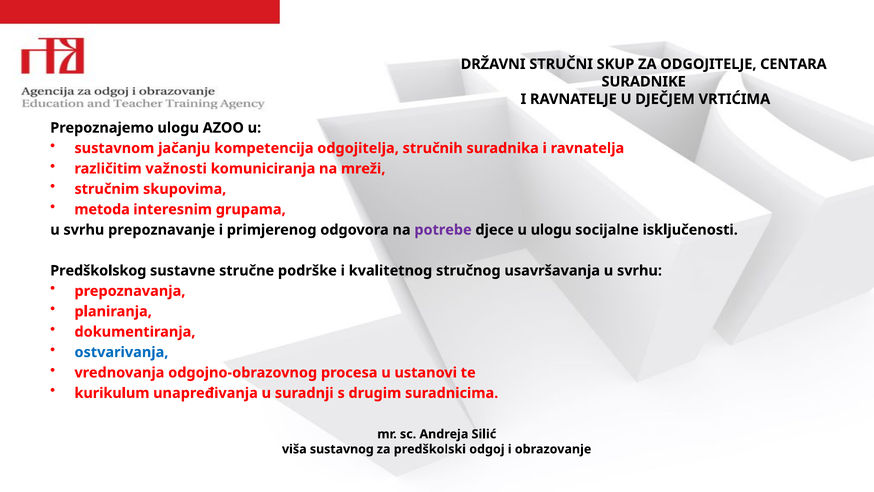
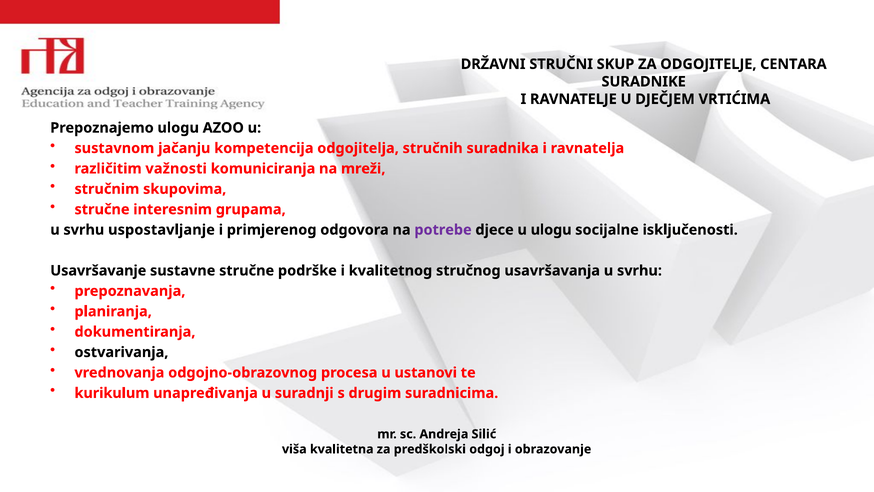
metoda at (102, 209): metoda -> stručne
prepoznavanje: prepoznavanje -> uspostavljanje
Predškolskog: Predškolskog -> Usavršavanje
ostvarivanja colour: blue -> black
sustavnog: sustavnog -> kvalitetna
